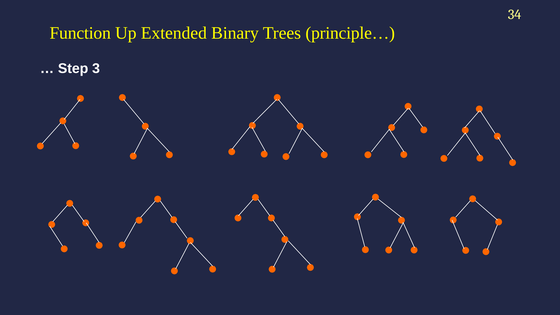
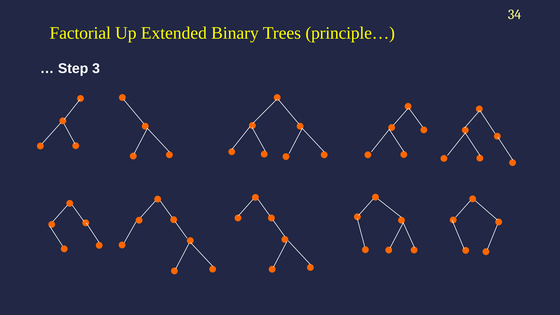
Function: Function -> Factorial
